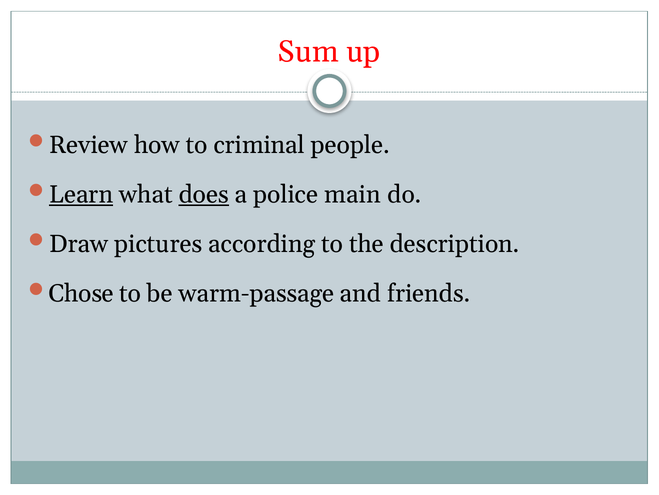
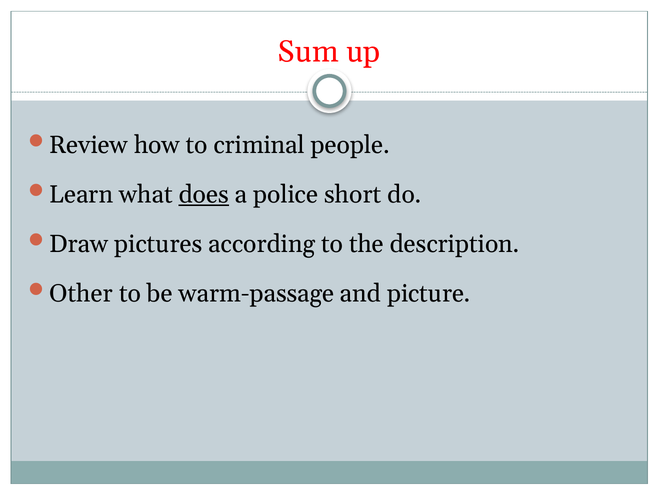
Learn underline: present -> none
main: main -> short
Chose: Chose -> Other
friends: friends -> picture
